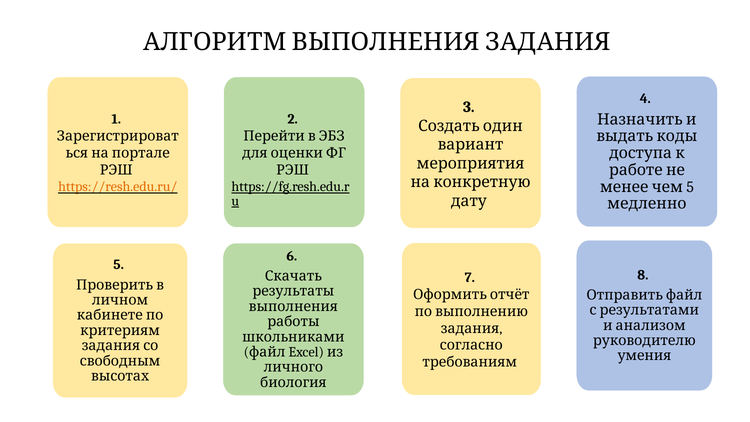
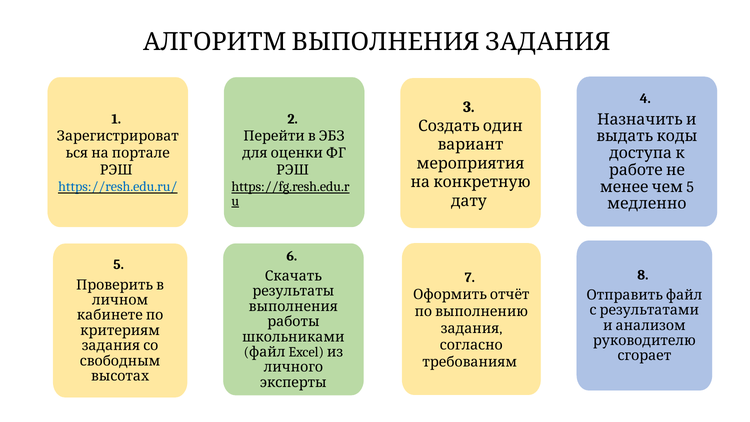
https://resh.edu.ru/ colour: orange -> blue
умения: умения -> сгорает
биология: биология -> эксперты
